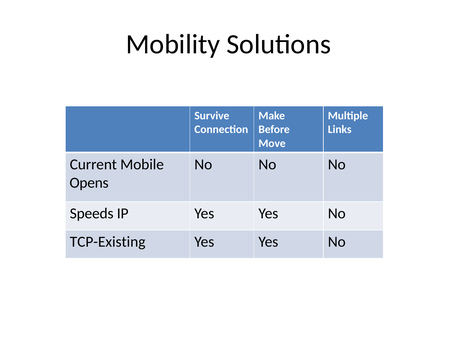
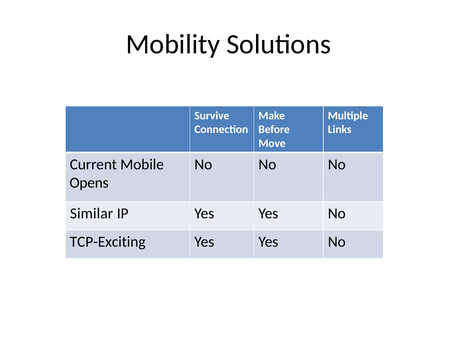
Speeds: Speeds -> Similar
TCP-Existing: TCP-Existing -> TCP-Exciting
